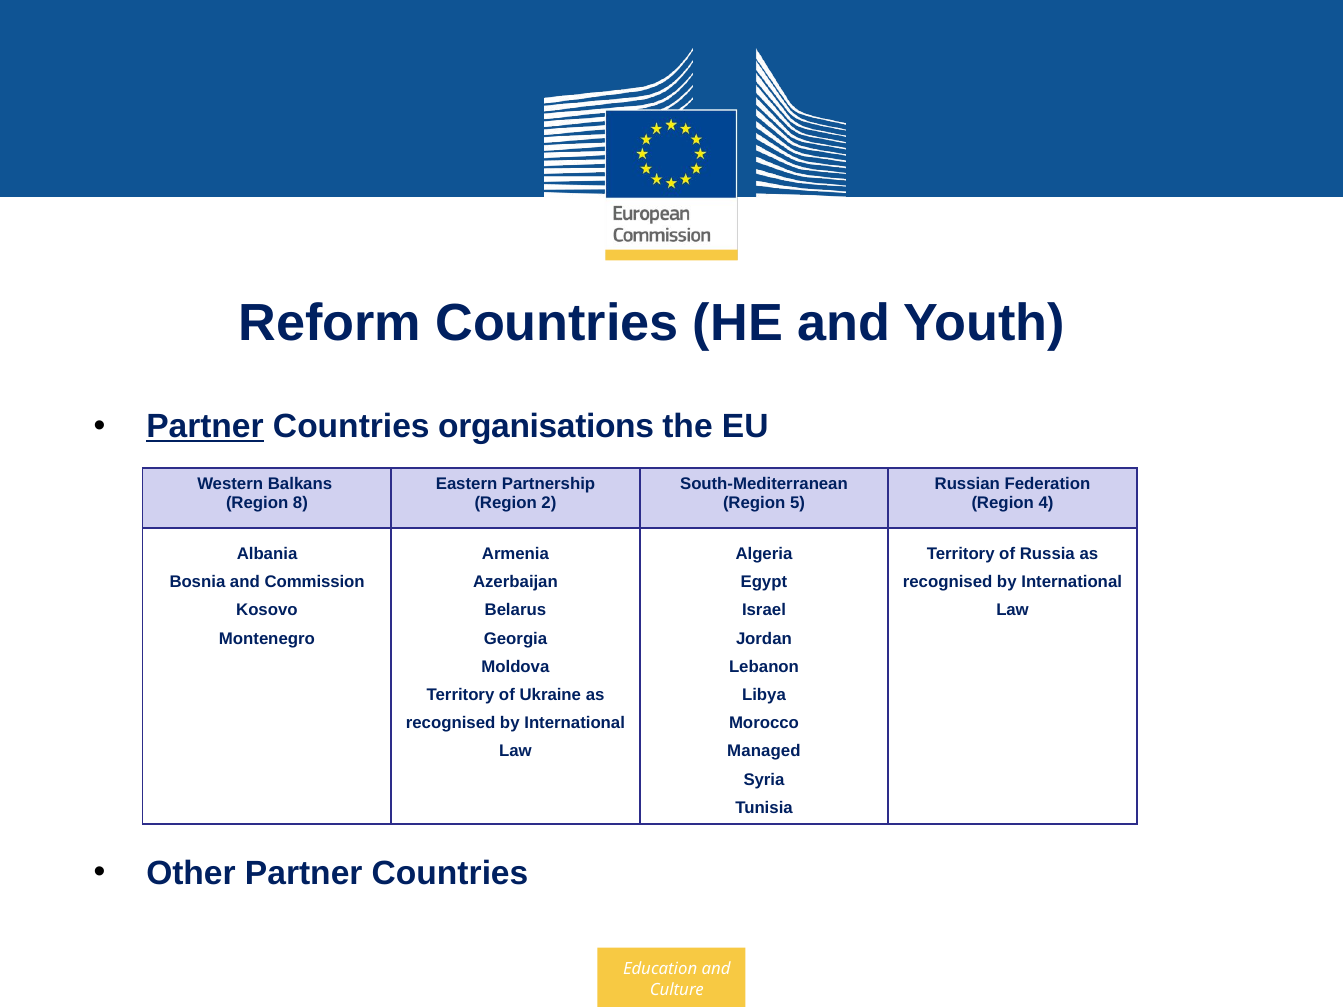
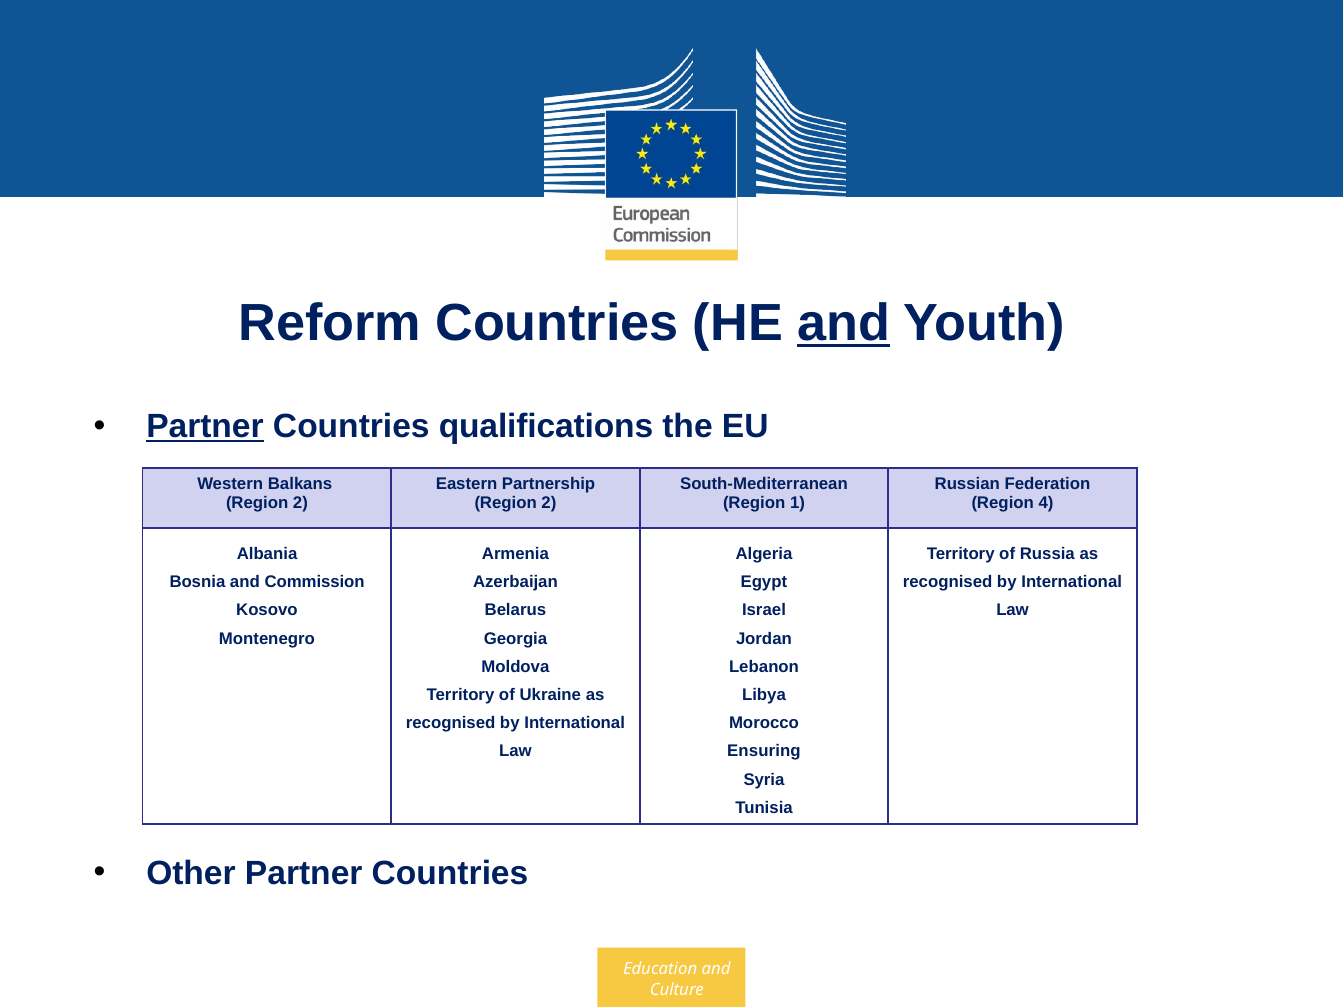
and at (844, 323) underline: none -> present
organisations: organisations -> qualifications
8 at (300, 503): 8 -> 2
5: 5 -> 1
Managed: Managed -> Ensuring
